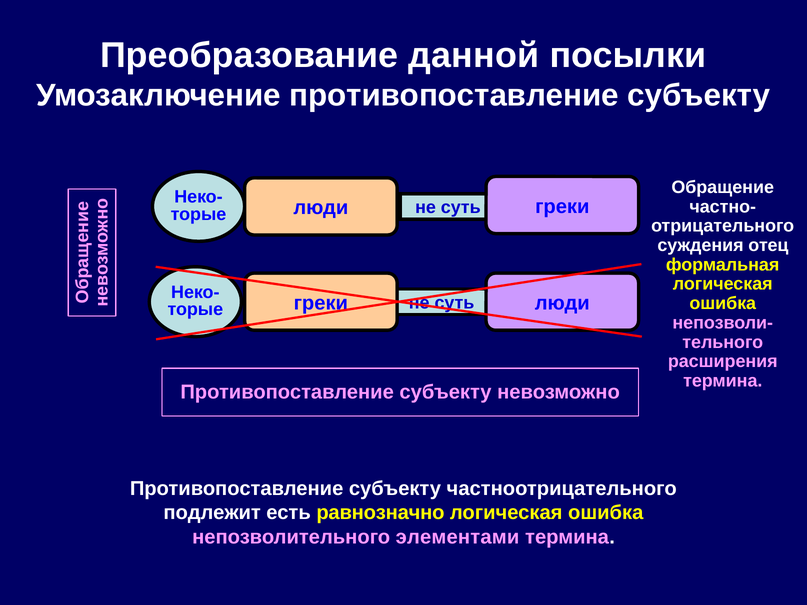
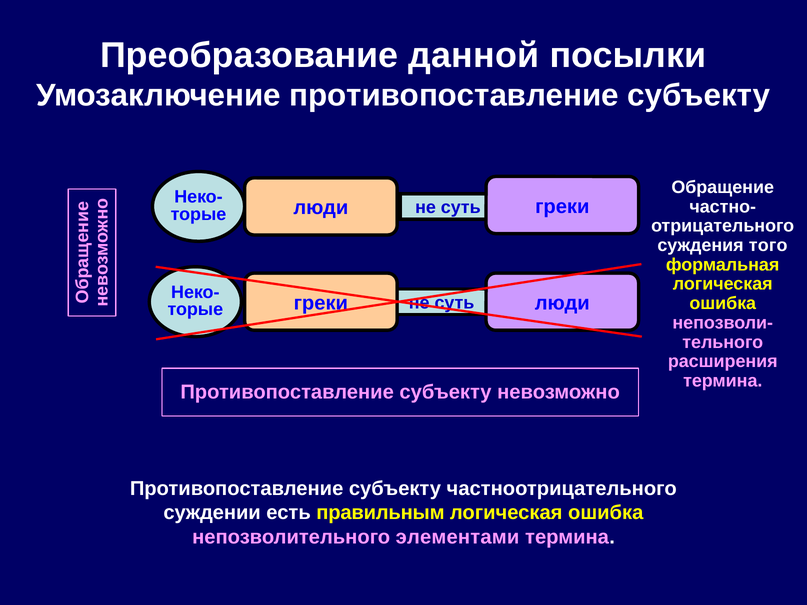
отец: отец -> того
подлежит: подлежит -> суждении
равнозначно: равнозначно -> правильным
